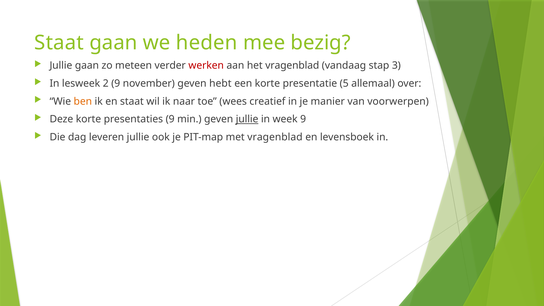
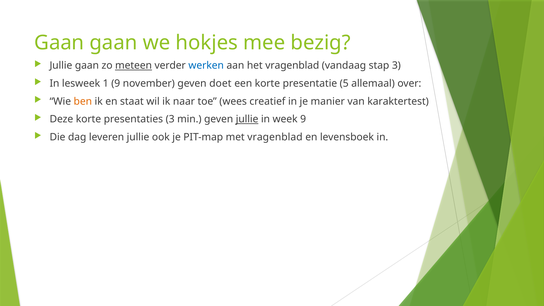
Staat at (59, 43): Staat -> Gaan
heden: heden -> hokjes
meteen underline: none -> present
werken colour: red -> blue
2: 2 -> 1
hebt: hebt -> doet
voorwerpen: voorwerpen -> karaktertest
presentaties 9: 9 -> 3
